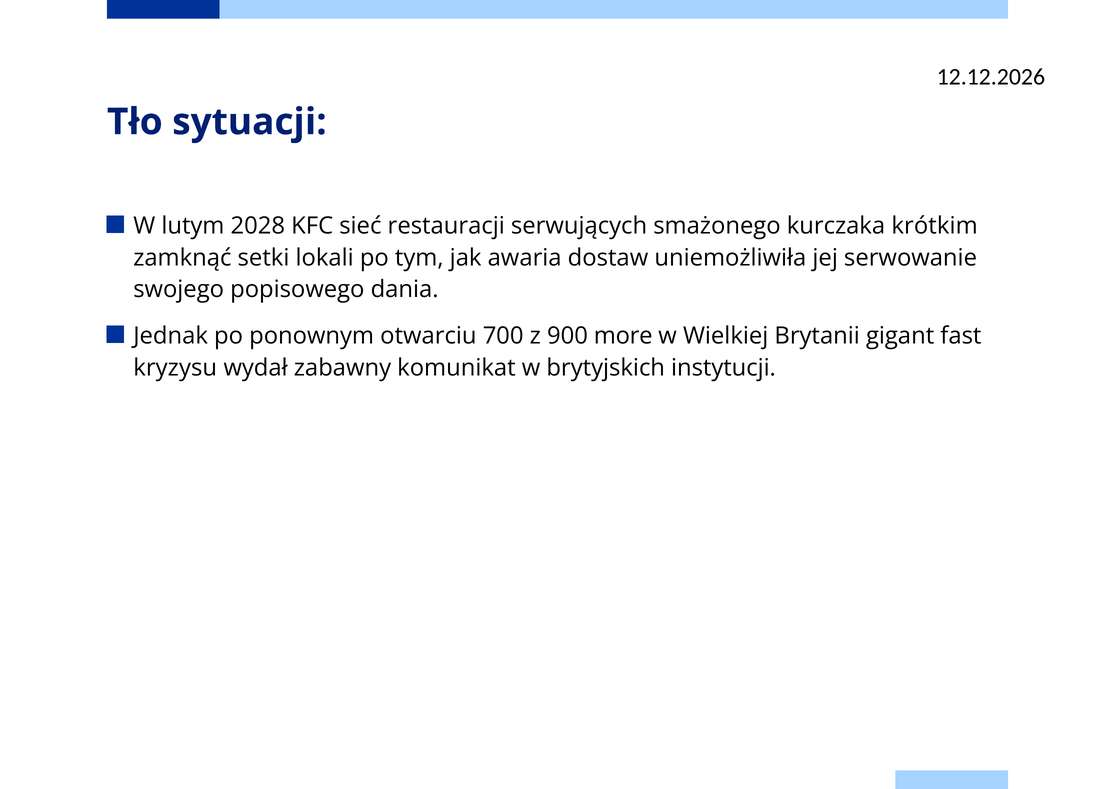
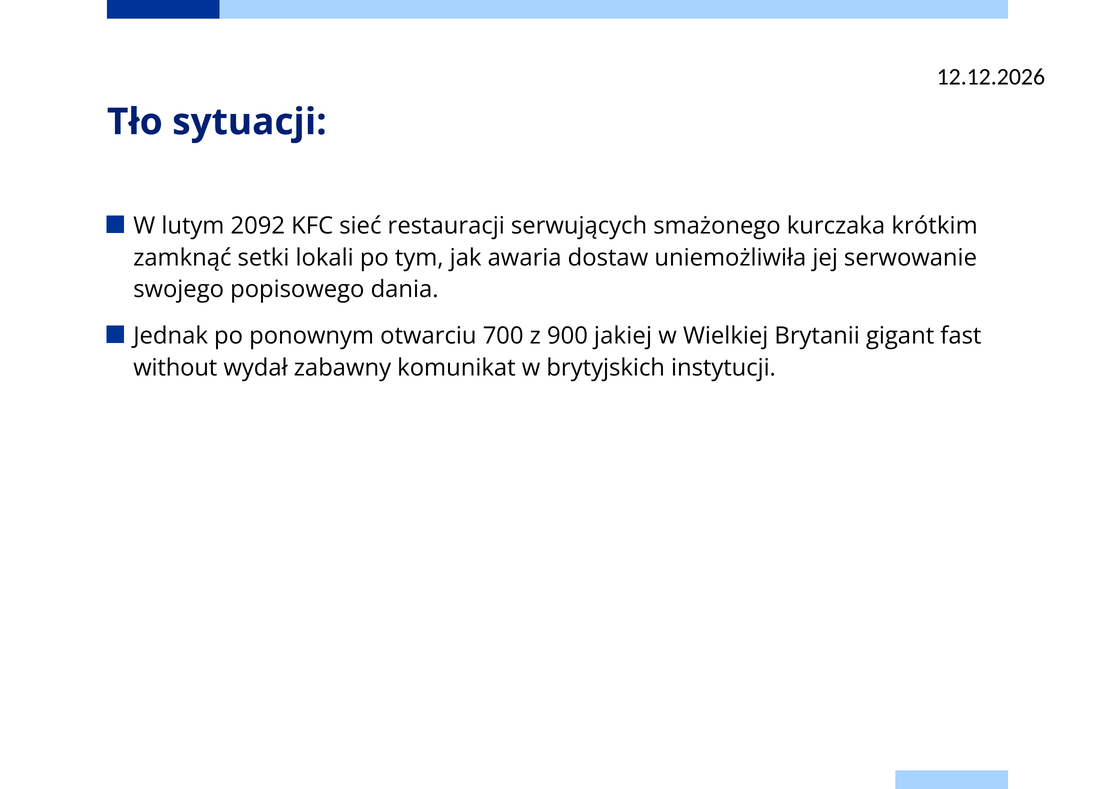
2028: 2028 -> 2092
more: more -> jakiej
kryzysu: kryzysu -> without
